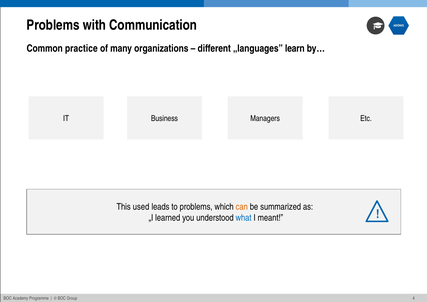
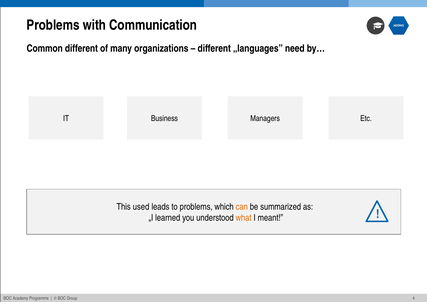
Common practice: practice -> different
learn: learn -> need
what colour: blue -> orange
